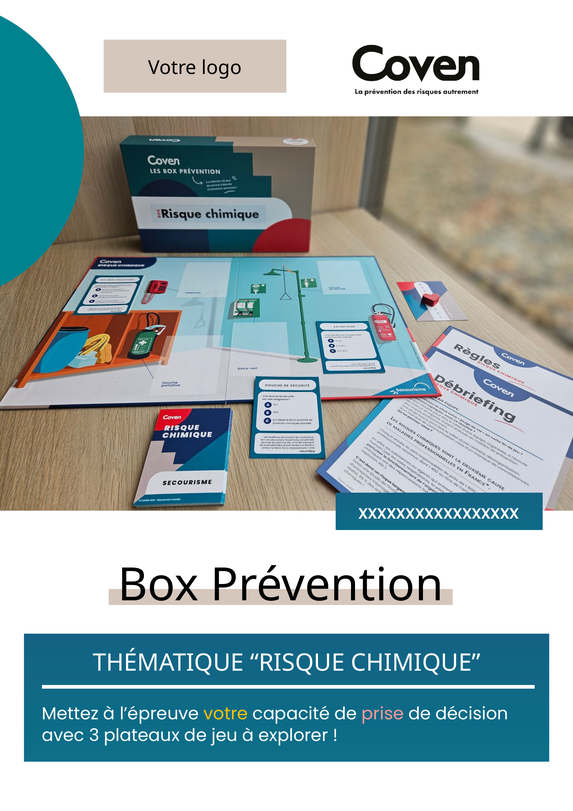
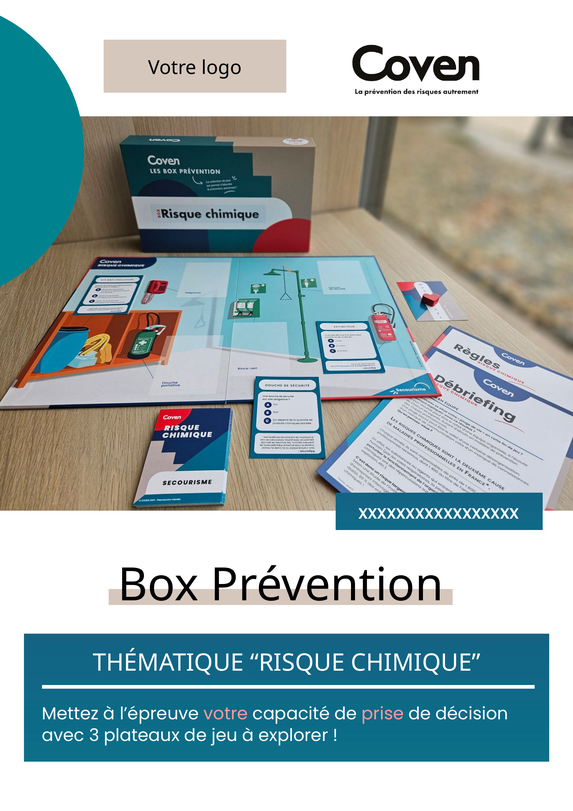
votre at (226, 714) colour: yellow -> pink
